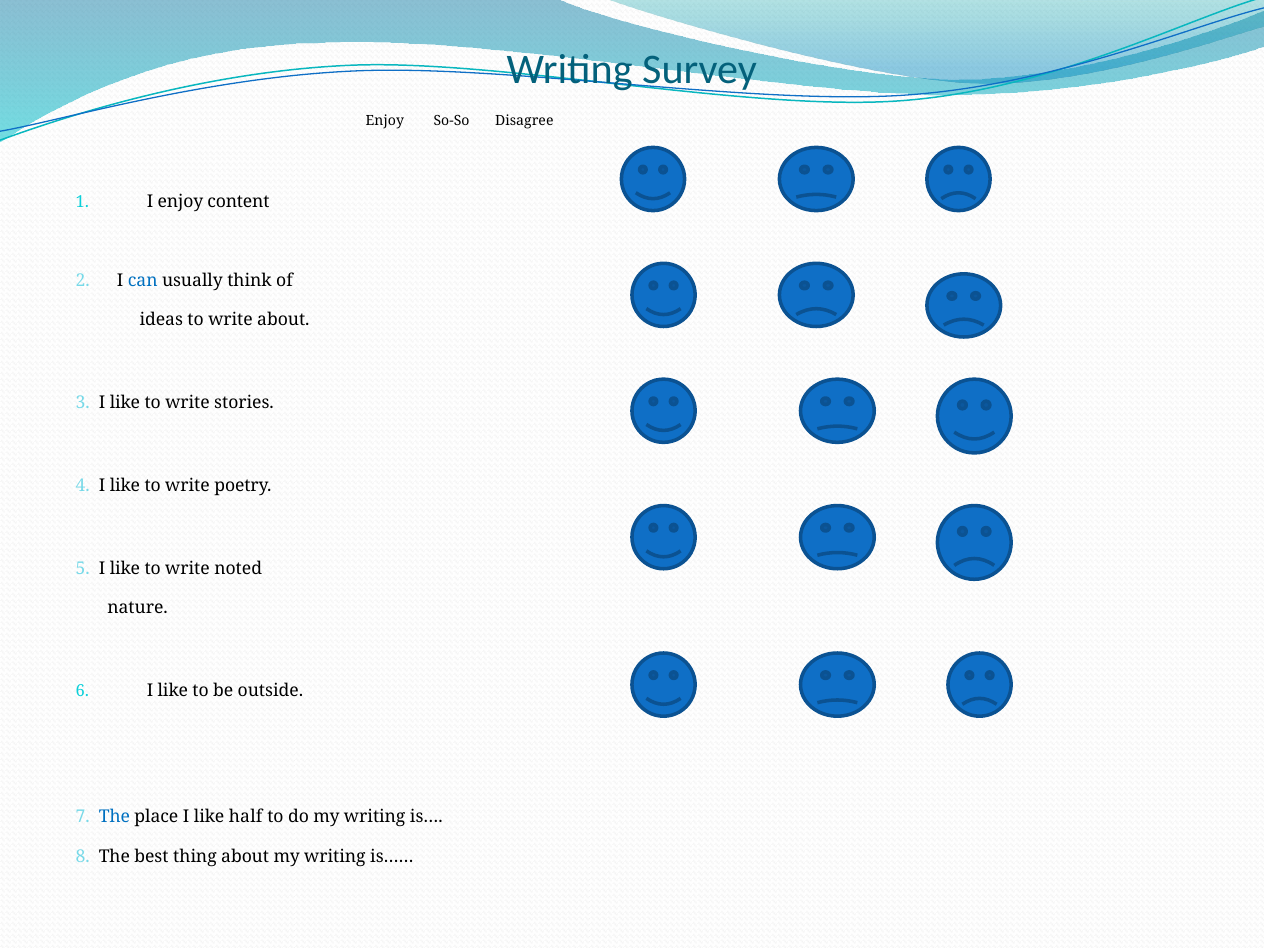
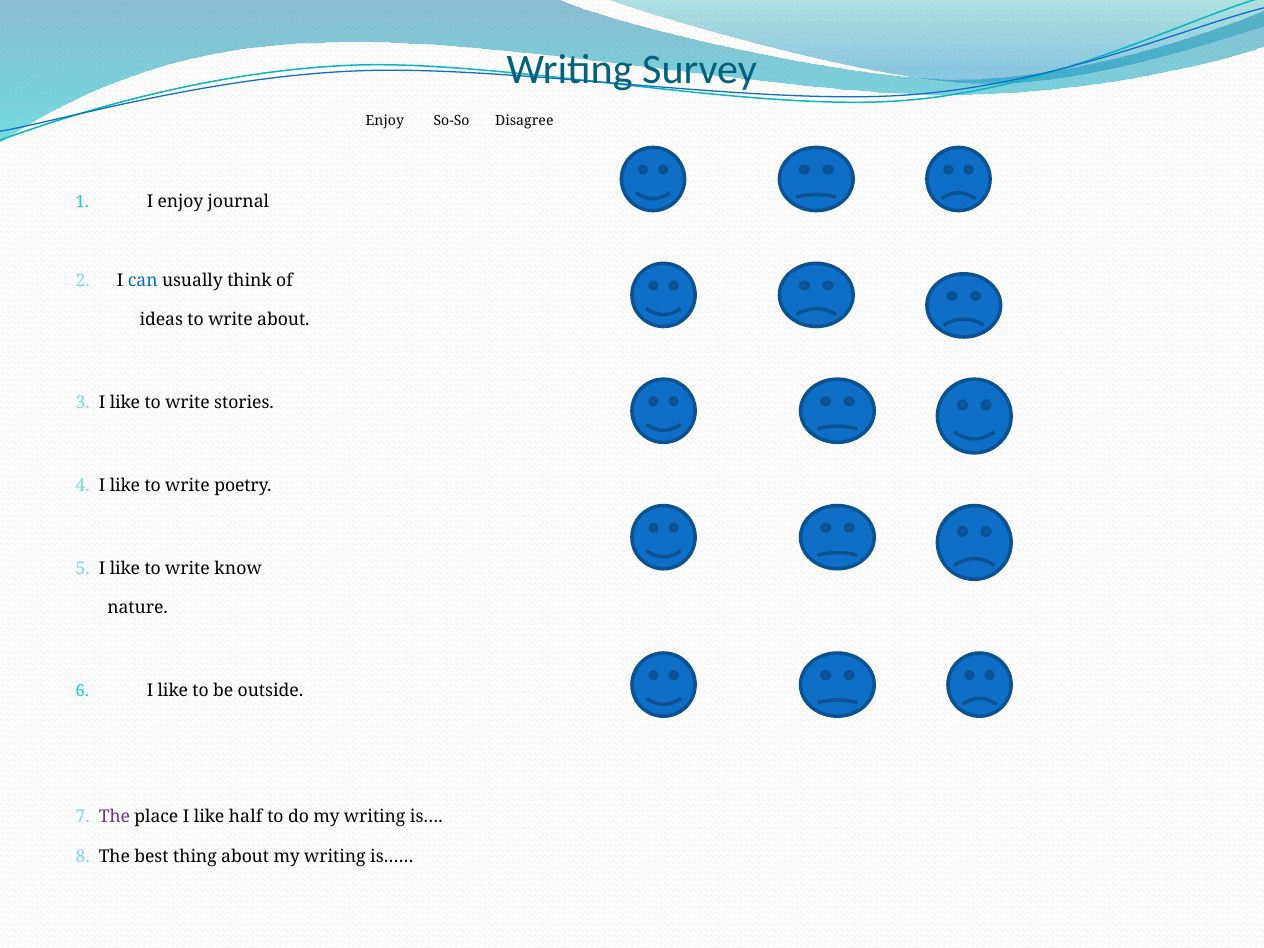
content: content -> journal
noted: noted -> know
The at (114, 817) colour: blue -> purple
